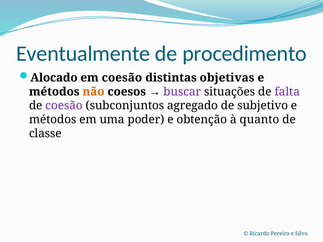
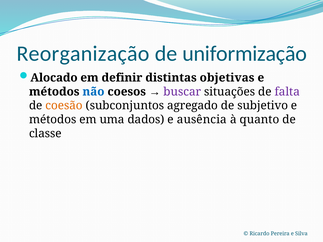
Eventualmente: Eventualmente -> Reorganização
procedimento: procedimento -> uniformização
em coesão: coesão -> definir
não colour: orange -> blue
coesão at (64, 106) colour: purple -> orange
poder: poder -> dados
obtenção: obtenção -> ausência
